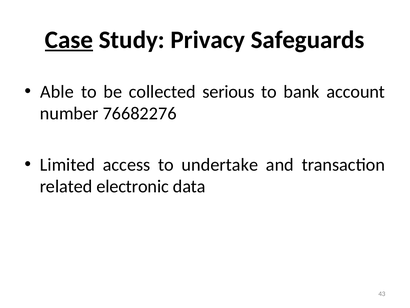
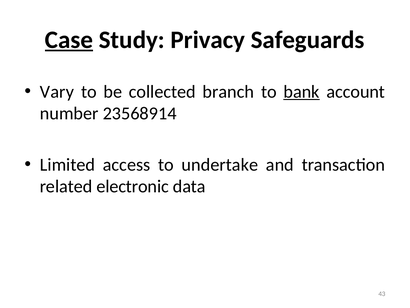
Able: Able -> Vary
serious: serious -> branch
bank underline: none -> present
76682276: 76682276 -> 23568914
